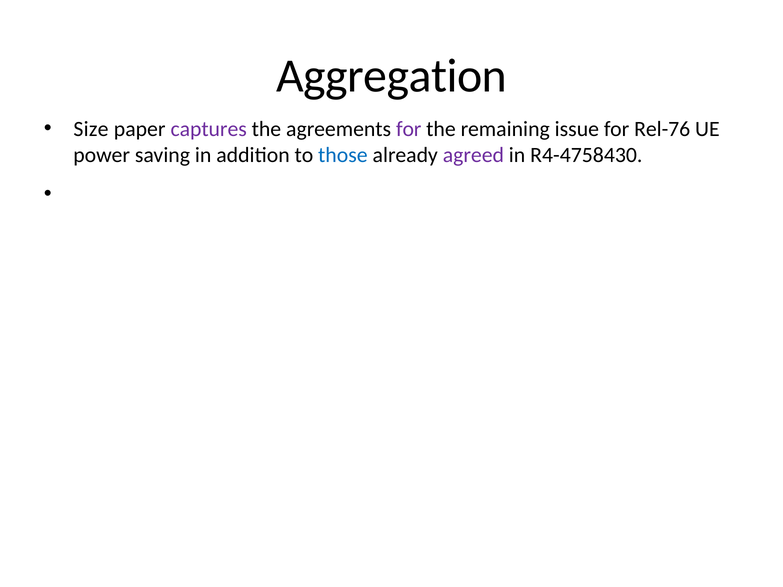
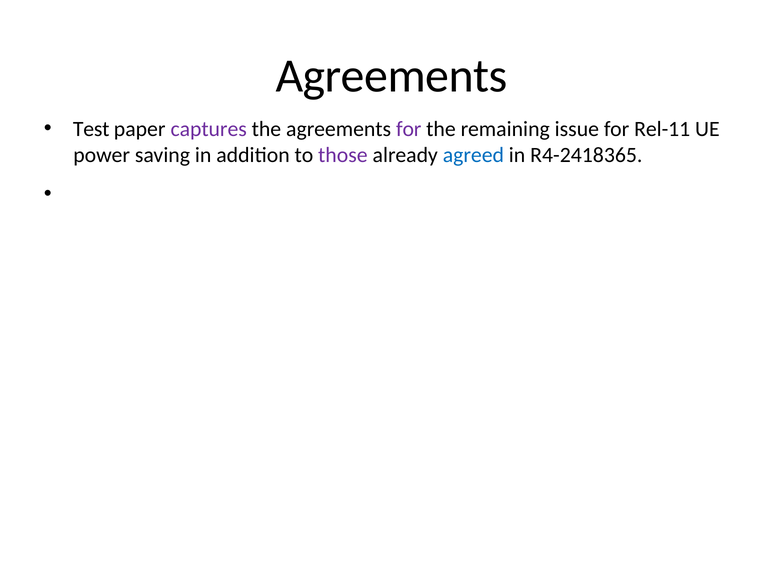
Aggregation at (392, 76): Aggregation -> Agreements
Size: Size -> Test
Rel-76: Rel-76 -> Rel-11
those colour: blue -> purple
agreed colour: purple -> blue
R4-4758430: R4-4758430 -> R4-2418365
